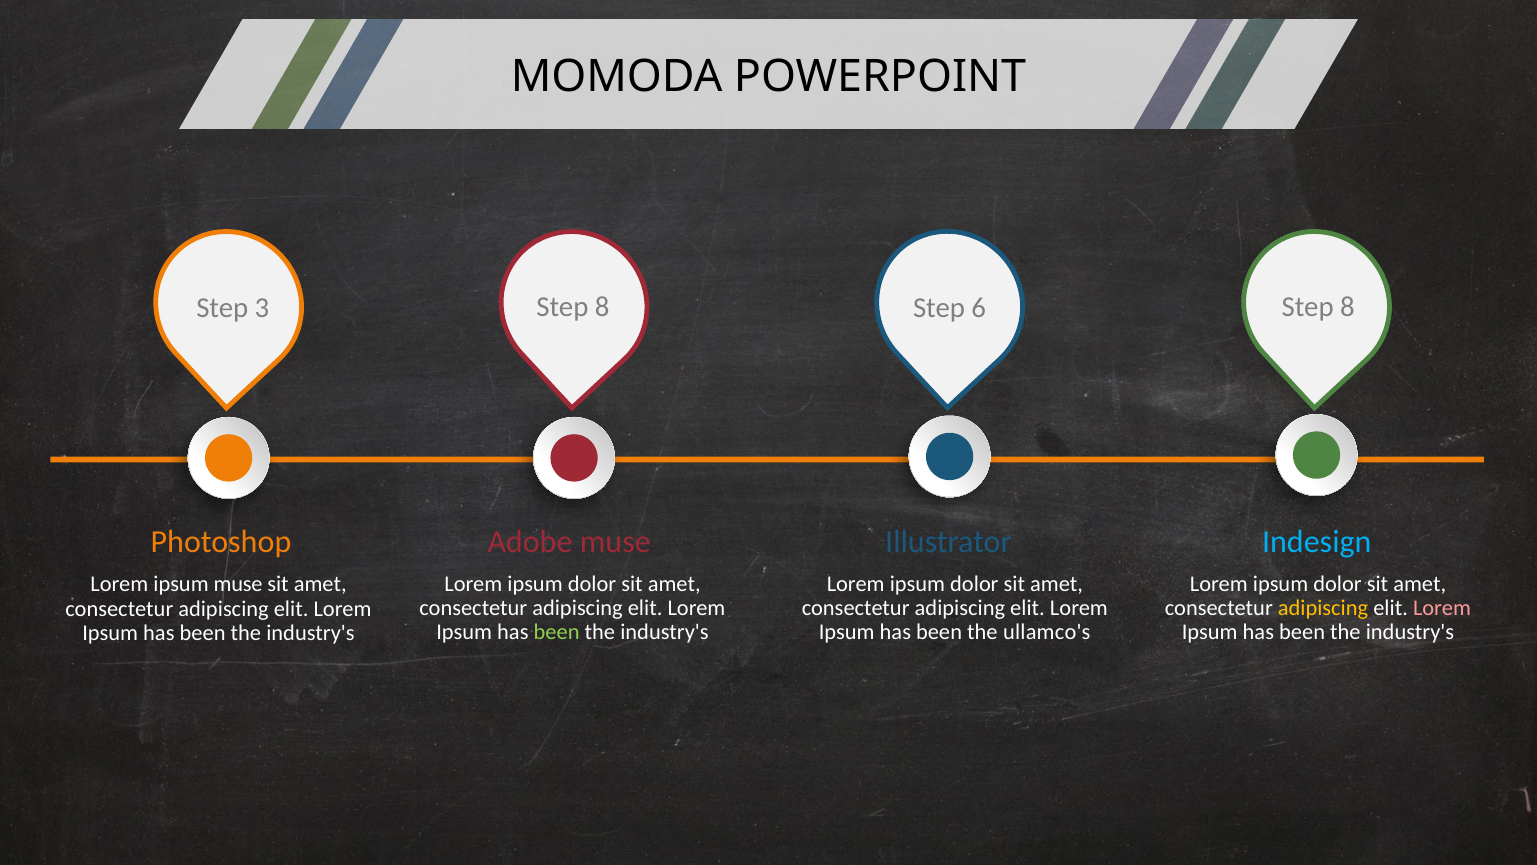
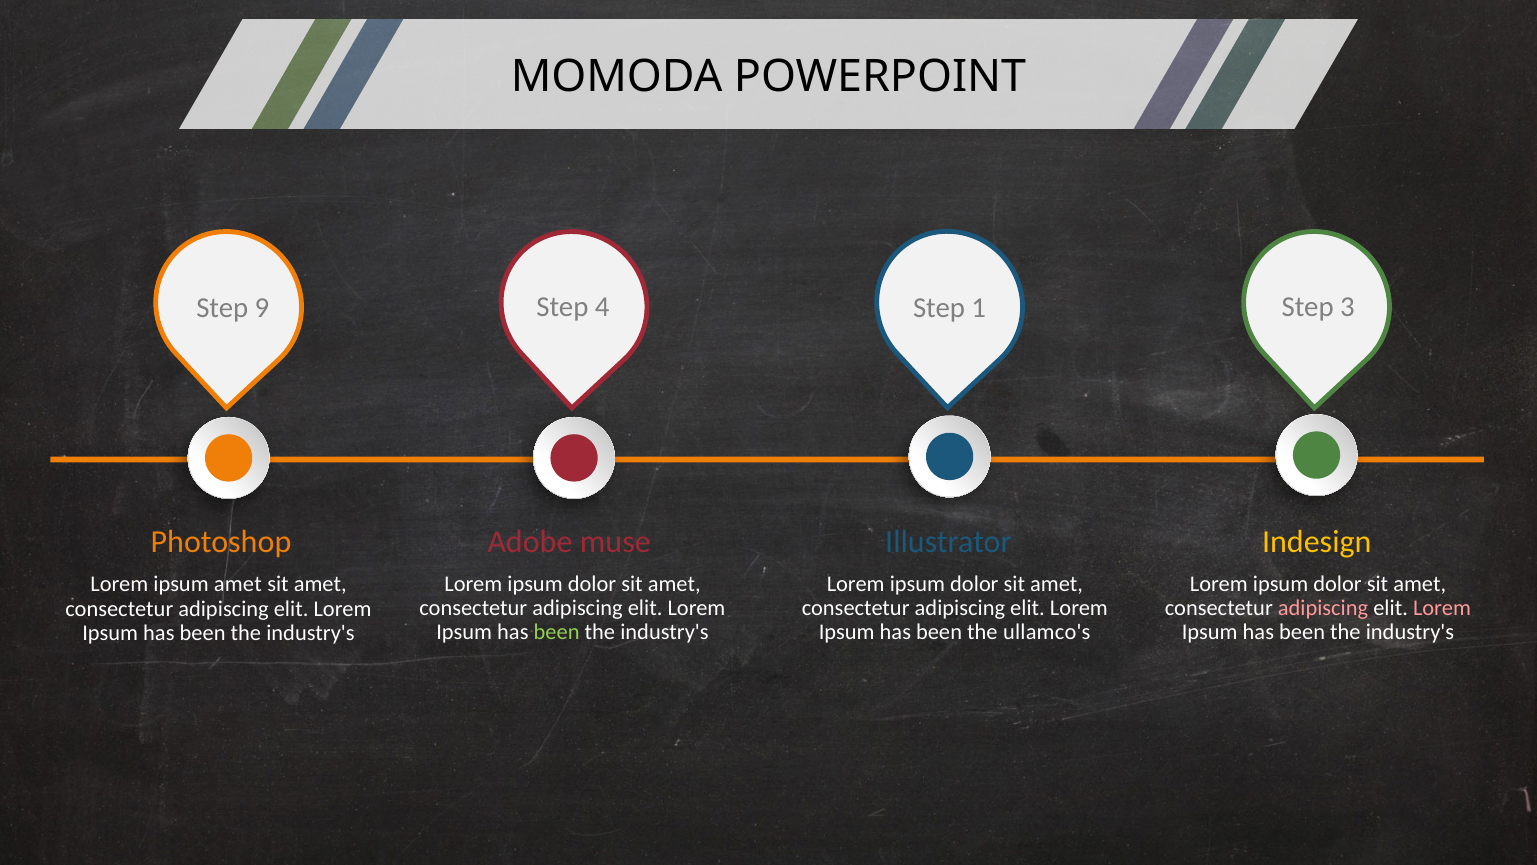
3: 3 -> 9
8 at (602, 307): 8 -> 4
6: 6 -> 1
8 at (1347, 307): 8 -> 3
Indesign colour: light blue -> yellow
ipsum muse: muse -> amet
adipiscing at (1323, 608) colour: yellow -> pink
